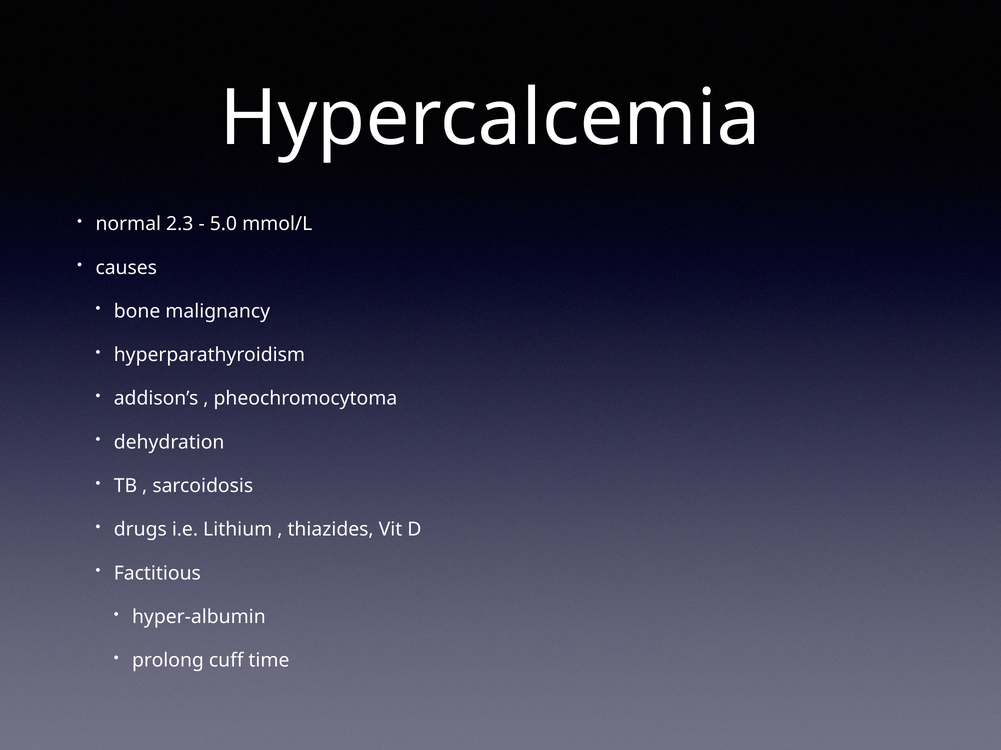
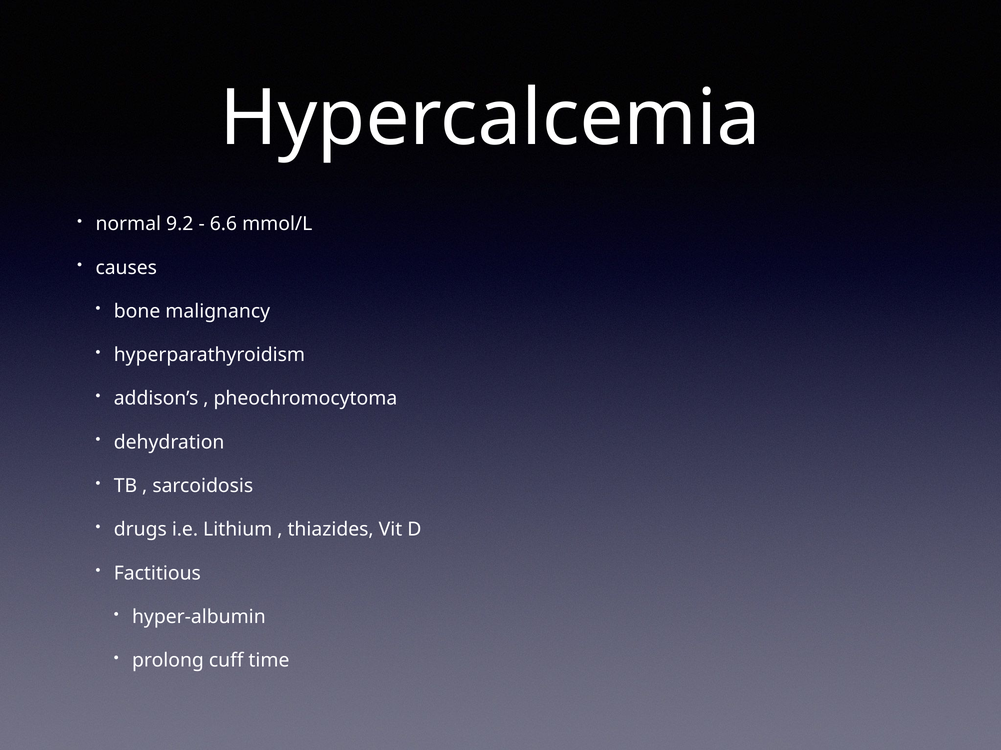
2.3: 2.3 -> 9.2
5.0: 5.0 -> 6.6
